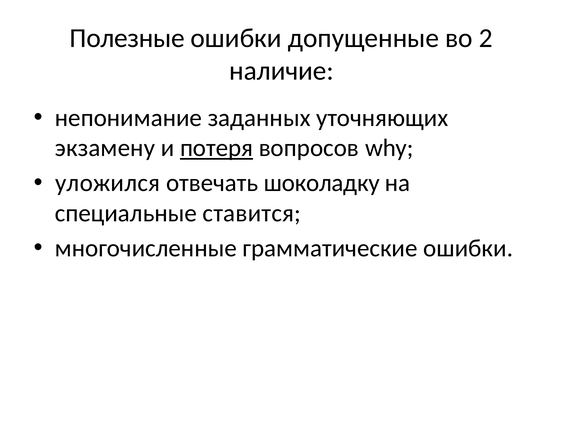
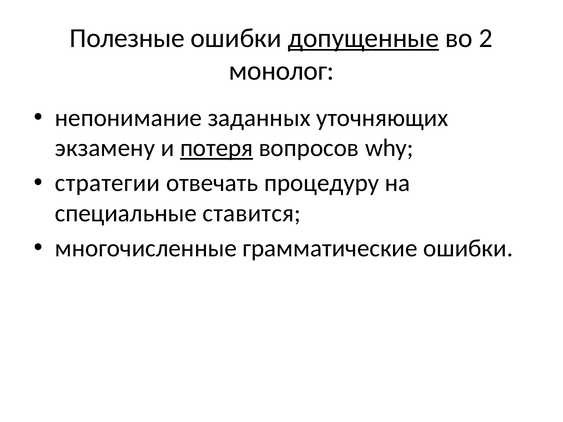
допущенные underline: none -> present
наличие: наличие -> монолог
уложился: уложился -> стратегии
шоколадку: шоколадку -> процедуру
